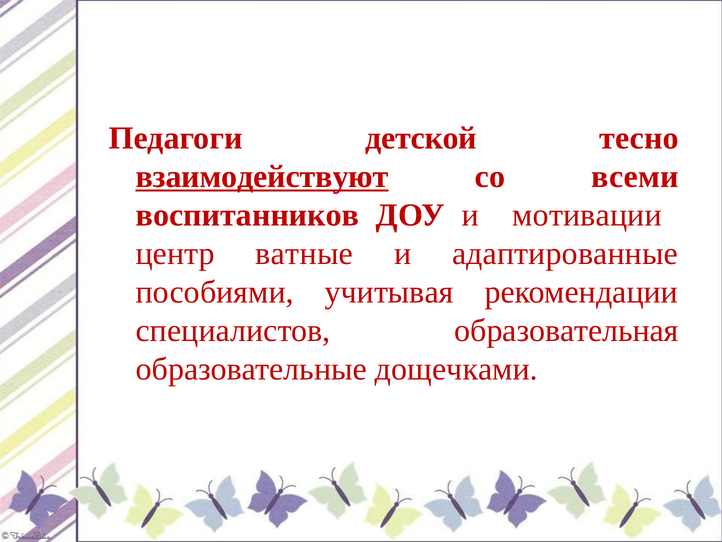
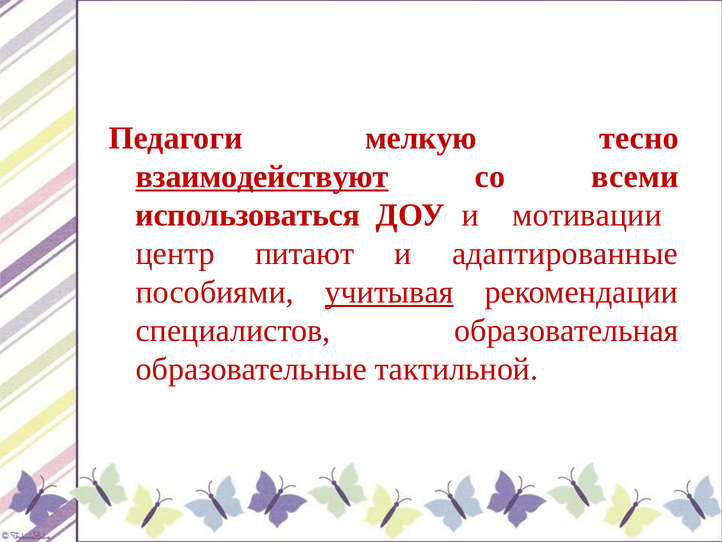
детской: детской -> мелкую
воспитанников: воспитанников -> использоваться
ватные: ватные -> питают
учитывая underline: none -> present
дощечками: дощечками -> тактильной
